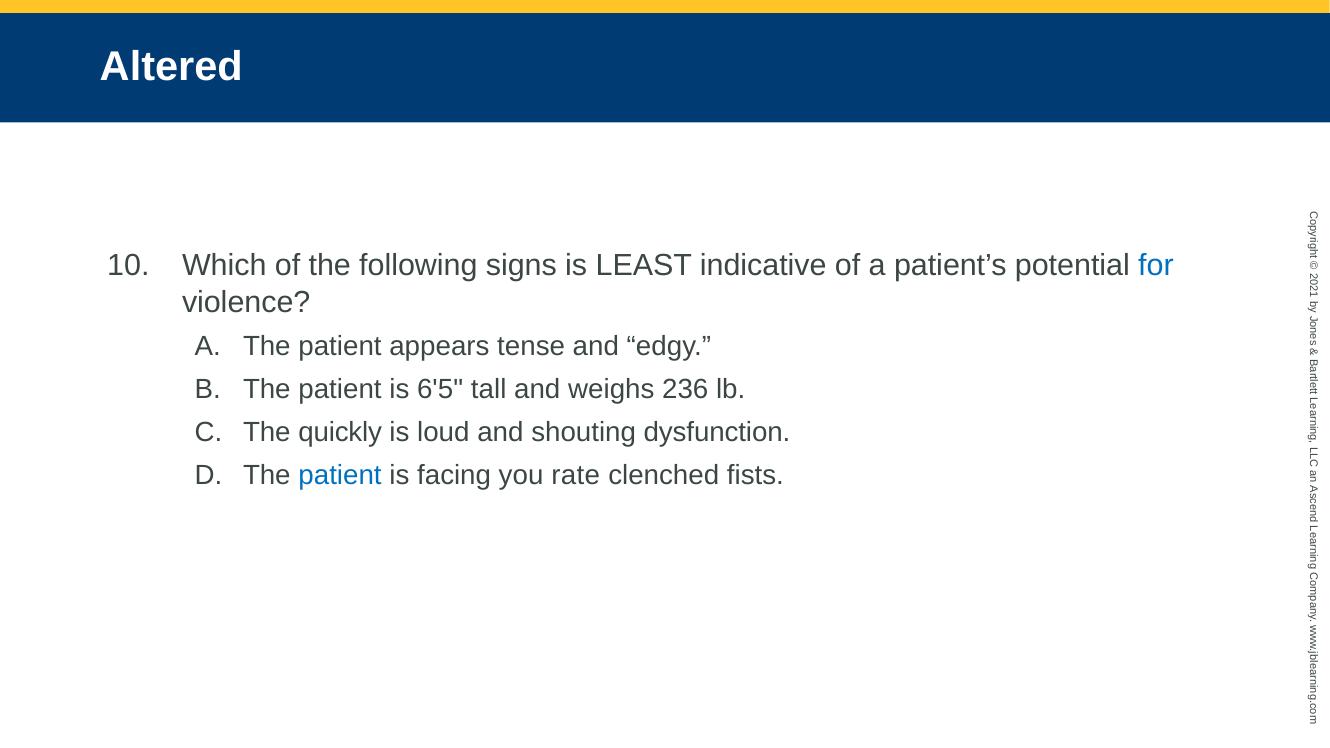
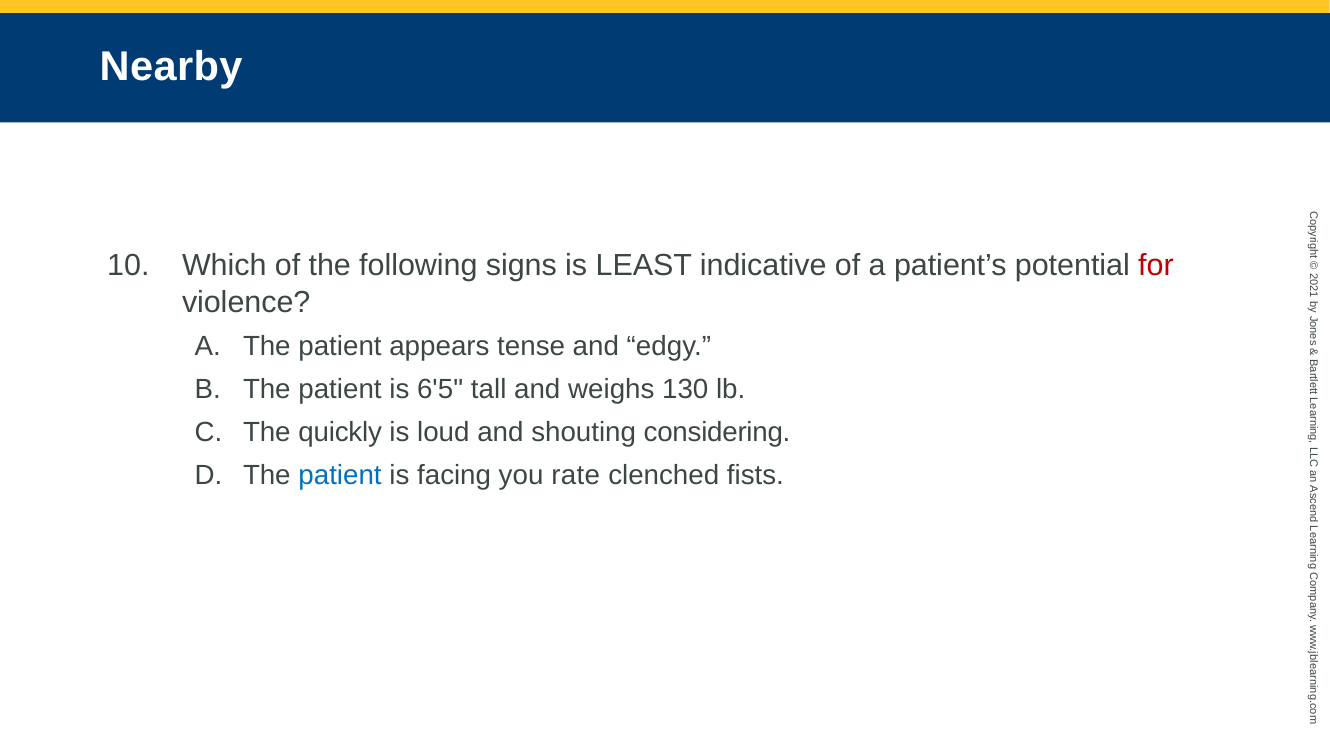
Altered: Altered -> Nearby
for colour: blue -> red
236: 236 -> 130
dysfunction: dysfunction -> considering
